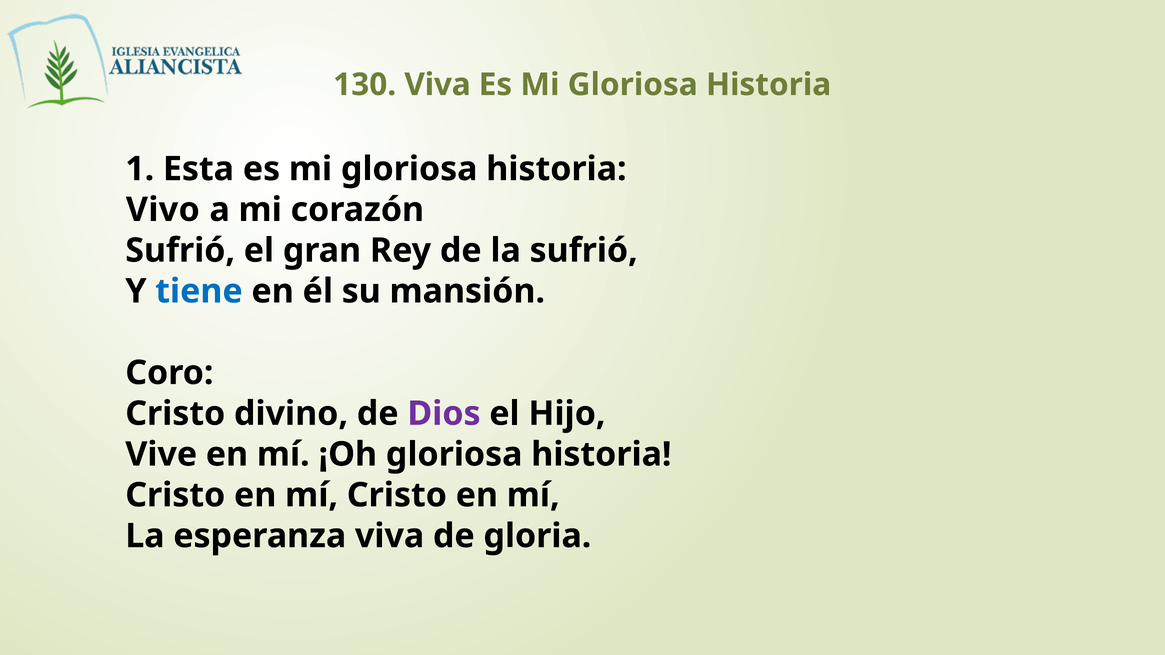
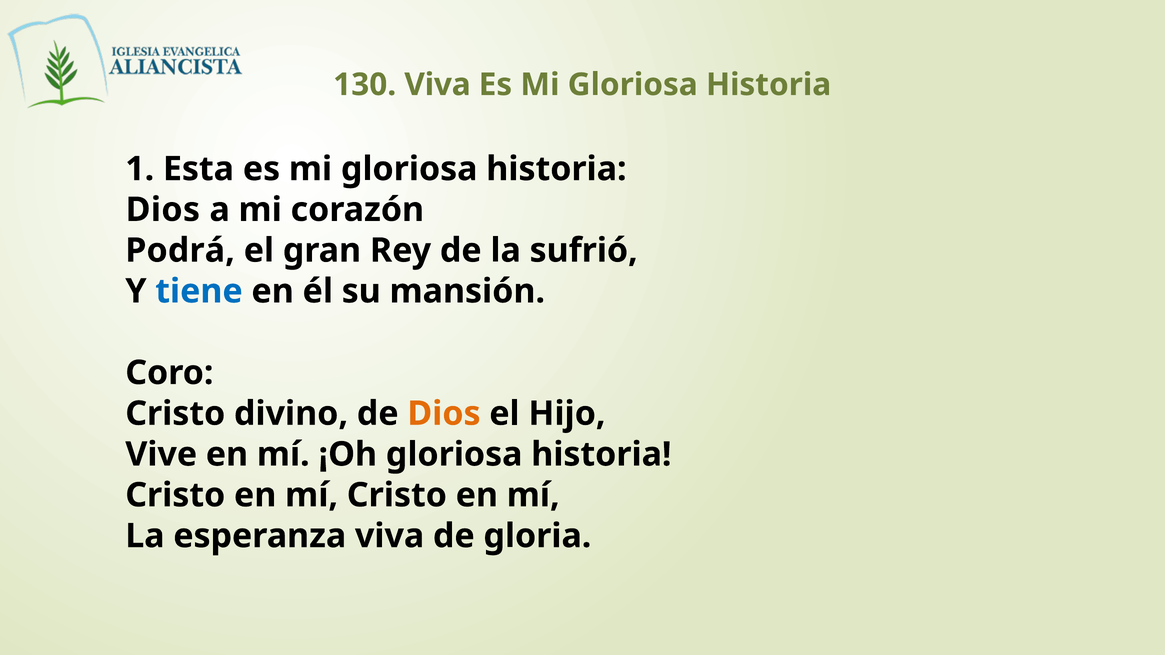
Vivo at (163, 210): Vivo -> Dios
Sufrió at (180, 251): Sufrió -> Podrá
Dios at (444, 414) colour: purple -> orange
